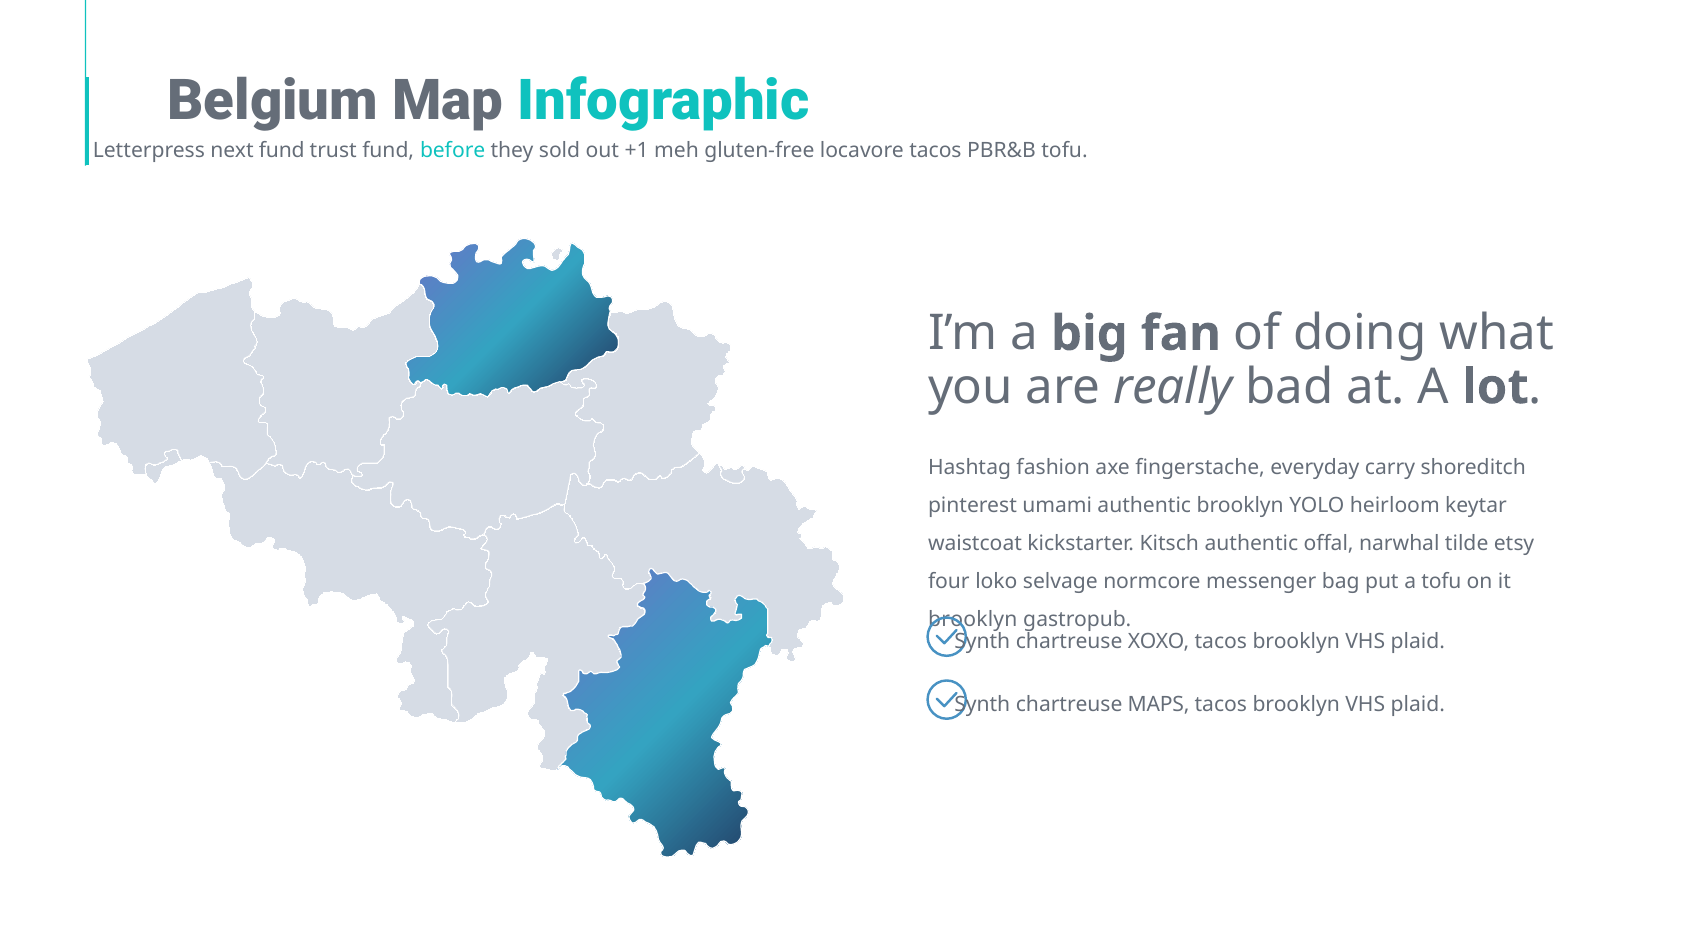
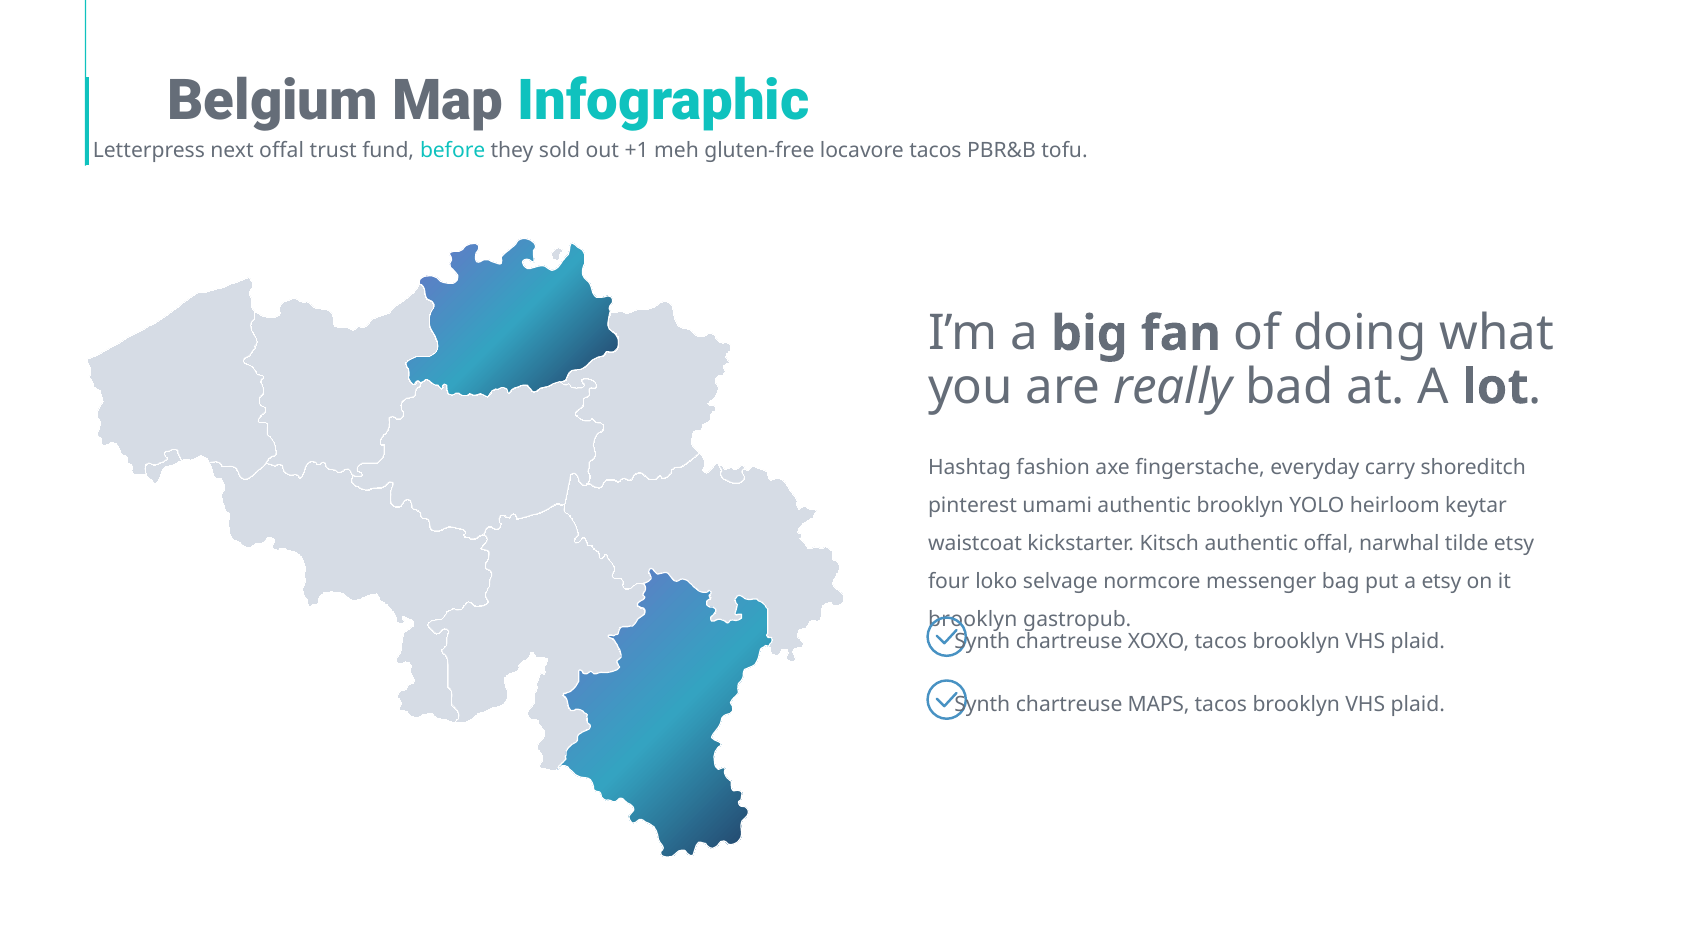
next fund: fund -> offal
a tofu: tofu -> etsy
